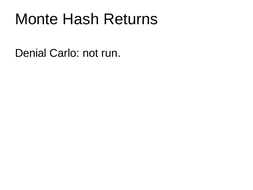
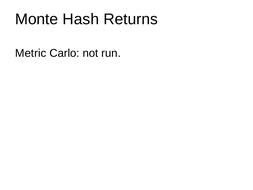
Denial: Denial -> Metric
